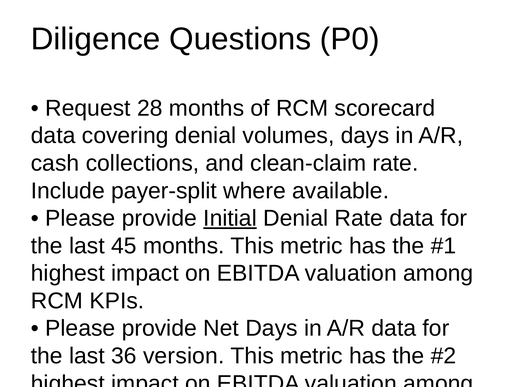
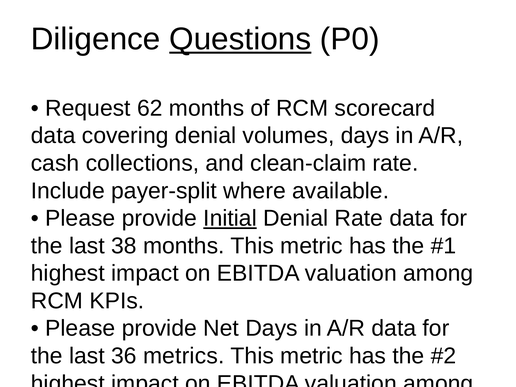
Questions underline: none -> present
28: 28 -> 62
45: 45 -> 38
version: version -> metrics
